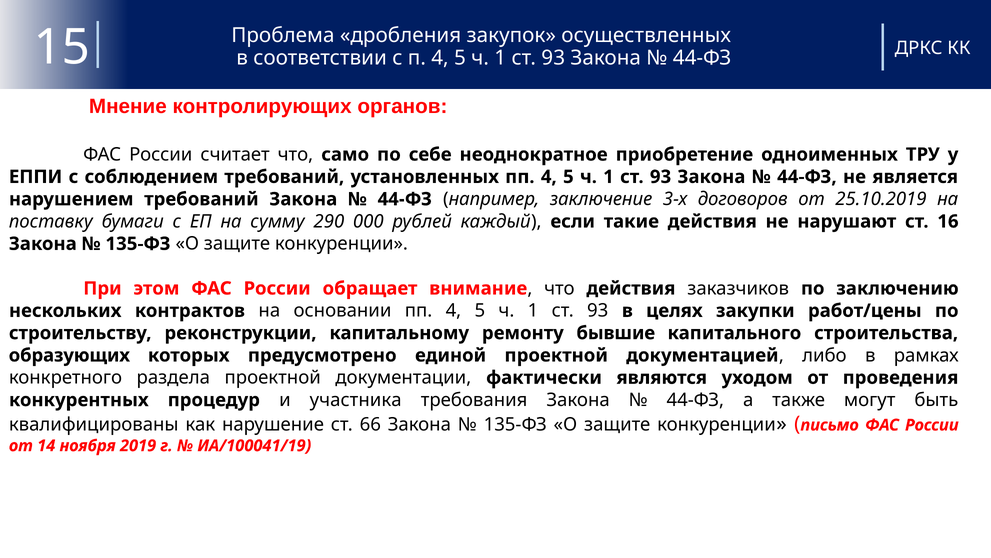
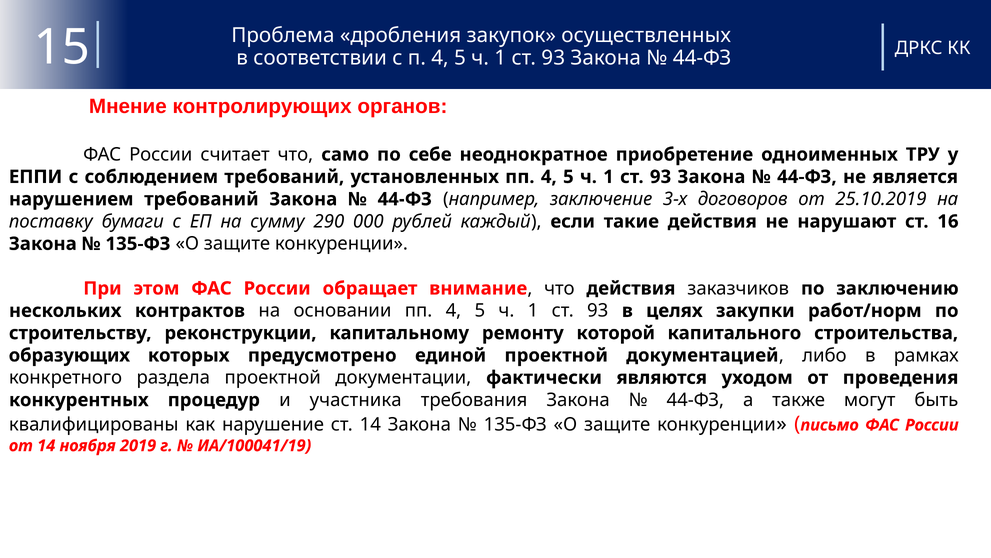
работ/цены: работ/цены -> работ/норм
бывшие: бывшие -> которой
ст 66: 66 -> 14
